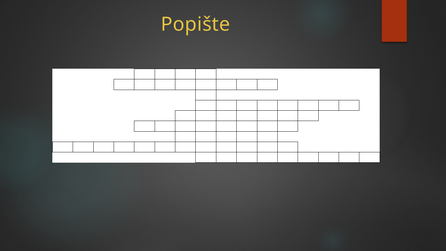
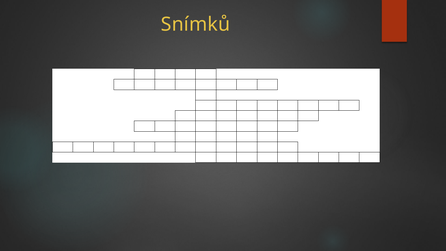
Popište: Popište -> Snímků
